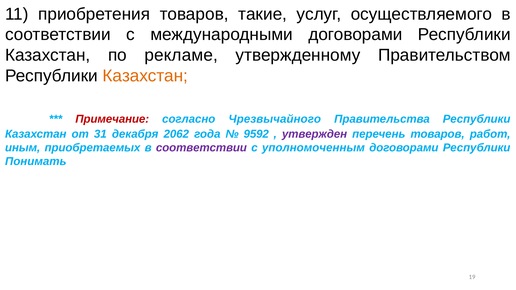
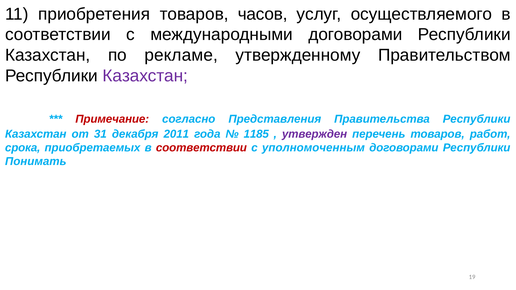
такие: такие -> часов
Казахстан at (145, 76) colour: orange -> purple
Чрезвычайного: Чрезвычайного -> Представления
2062: 2062 -> 2011
9592: 9592 -> 1185
иным: иным -> срока
соответствии at (201, 148) colour: purple -> red
